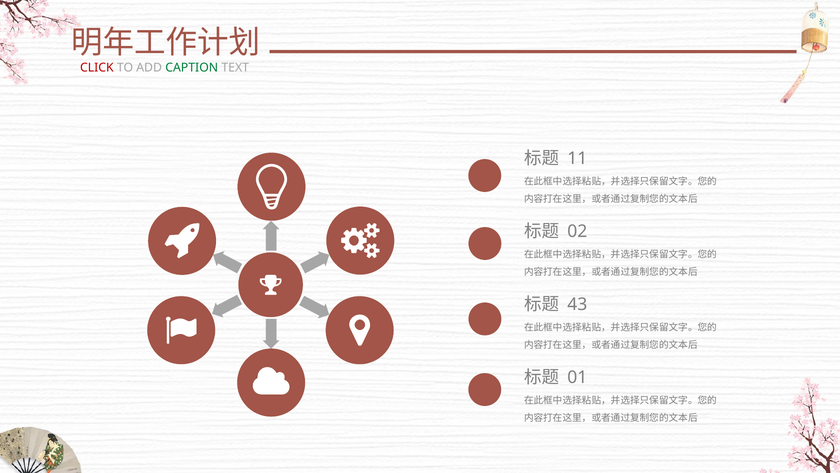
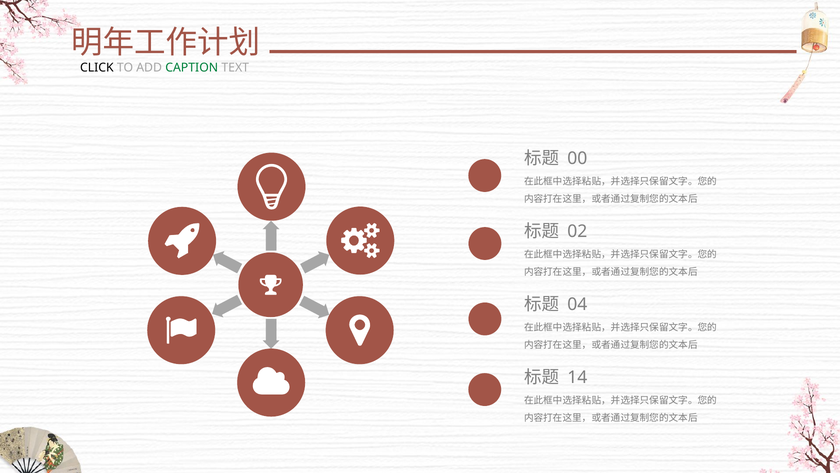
CLICK colour: red -> black
11: 11 -> 00
43: 43 -> 04
01: 01 -> 14
